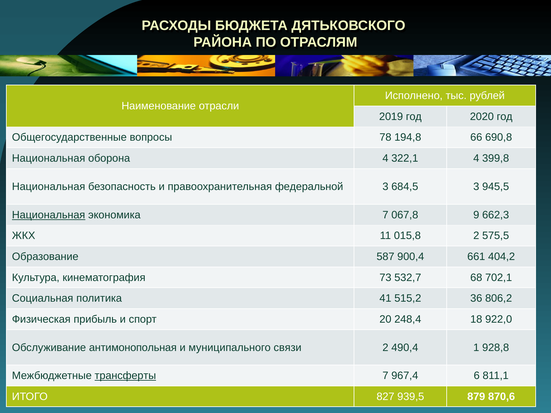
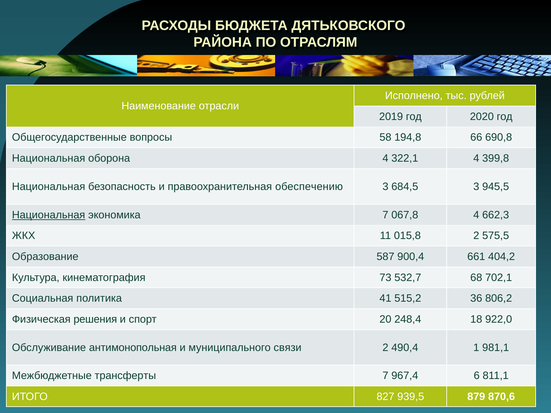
78: 78 -> 58
федеральной: федеральной -> обеспечению
067,8 9: 9 -> 4
прибыль: прибыль -> решения
928,8: 928,8 -> 981,1
трансферты underline: present -> none
